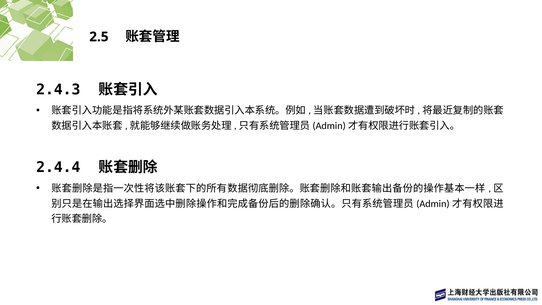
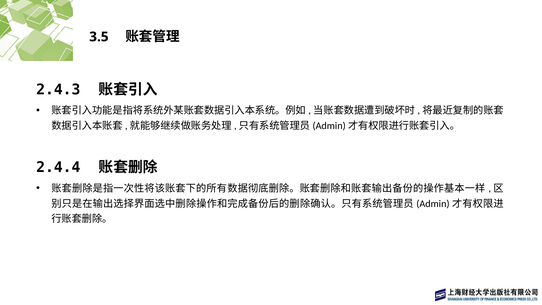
2.5: 2.5 -> 3.5
